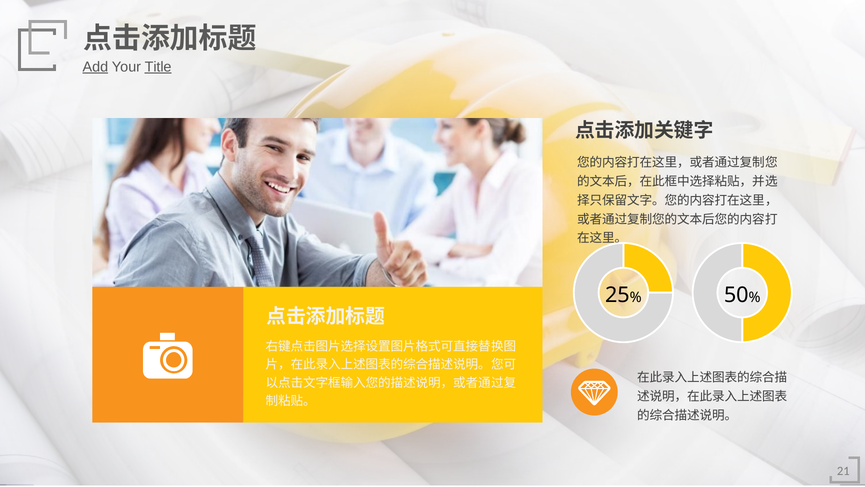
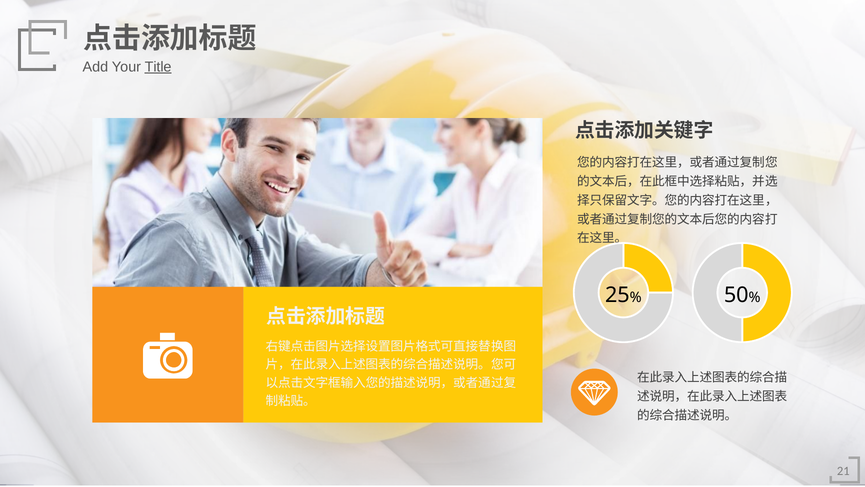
Add underline: present -> none
